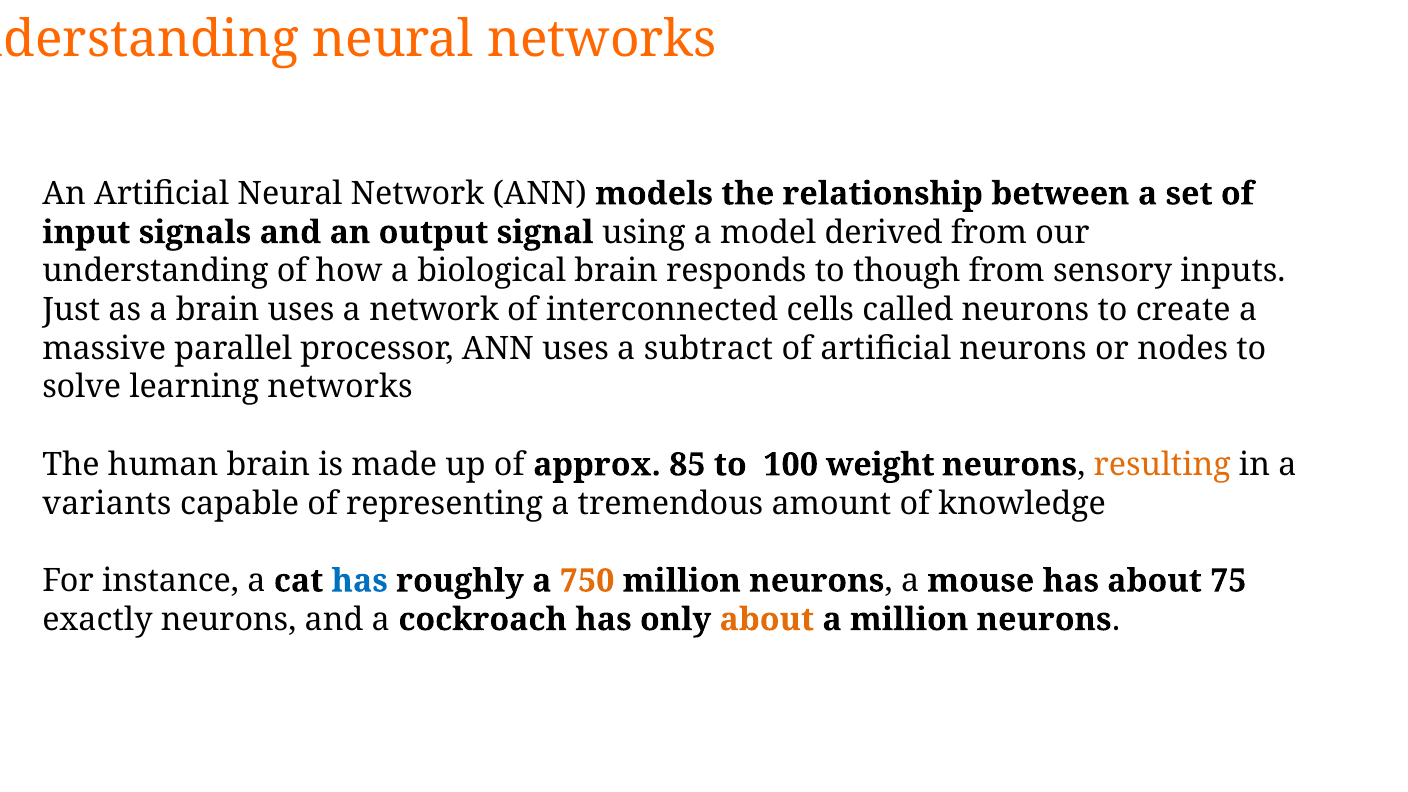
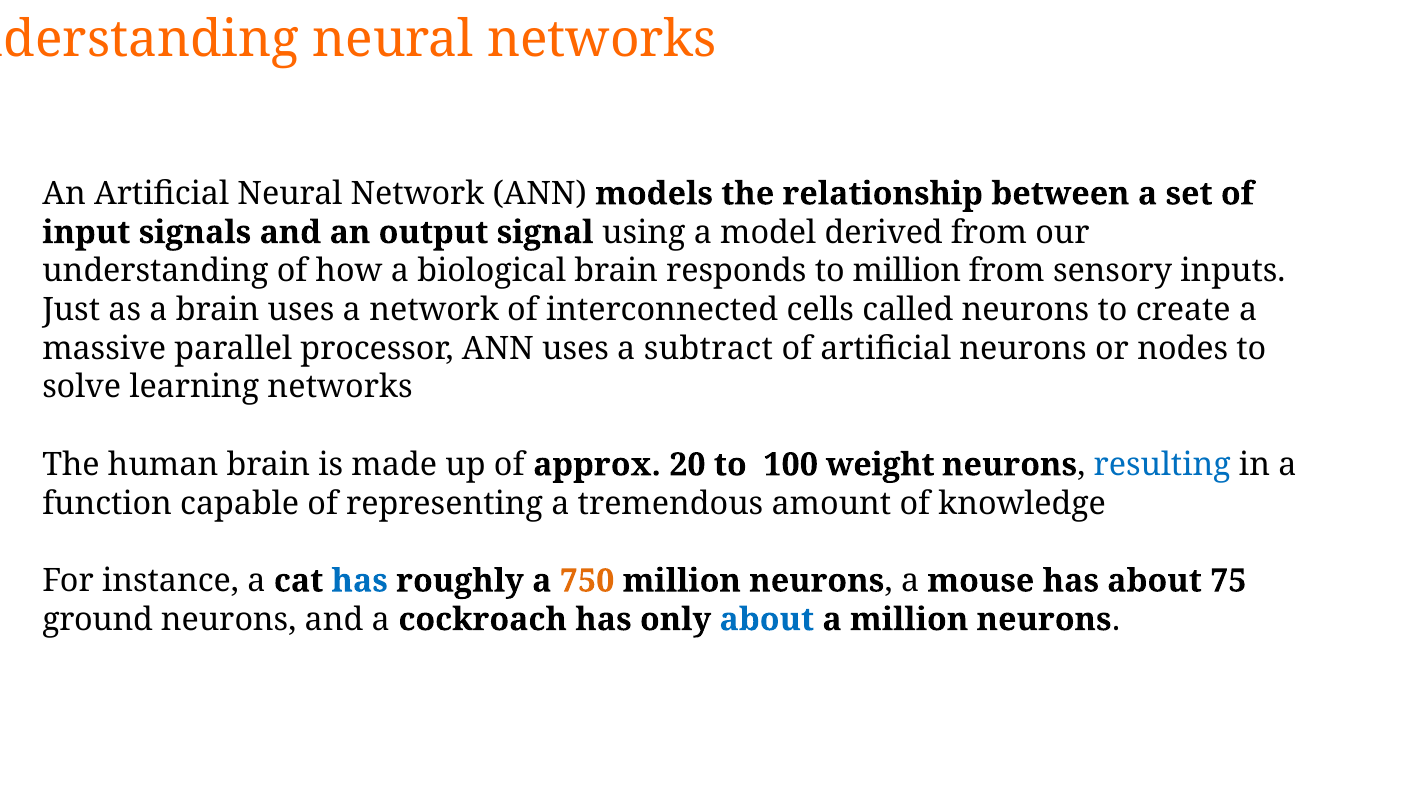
to though: though -> million
85: 85 -> 20
resulting colour: orange -> blue
variants: variants -> function
exactly: exactly -> ground
about at (767, 620) colour: orange -> blue
